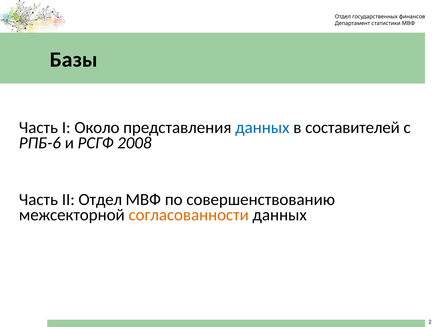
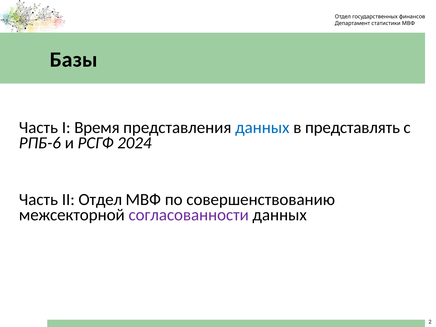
Около: Около -> Время
составителей: составителей -> представлять
2008: 2008 -> 2024
согласованности colour: orange -> purple
